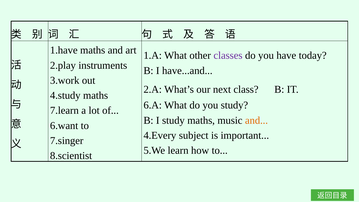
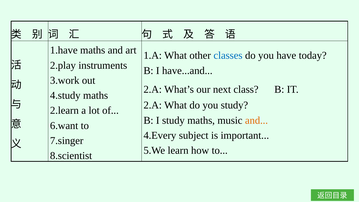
classes colour: purple -> blue
6.A at (153, 105): 6.A -> 2.A
7.learn: 7.learn -> 2.learn
